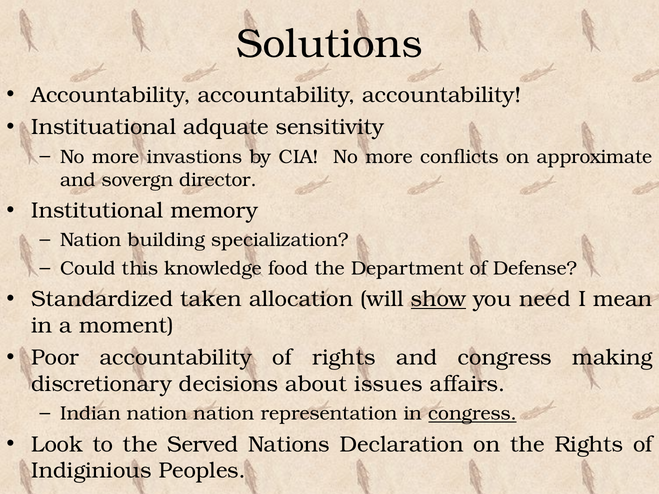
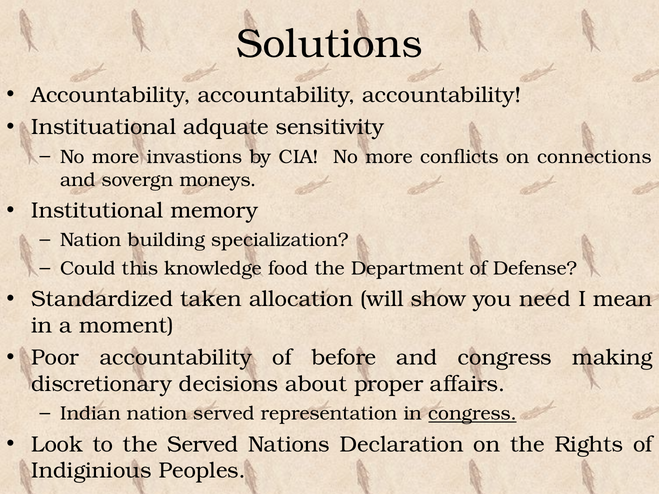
approximate: approximate -> connections
director: director -> moneys
show underline: present -> none
of rights: rights -> before
issues: issues -> proper
nation nation: nation -> served
